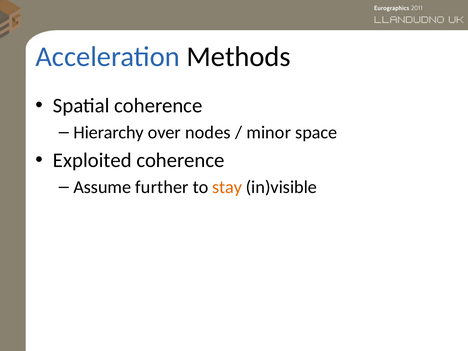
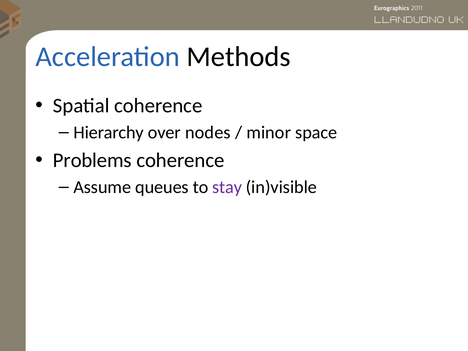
Exploited: Exploited -> Problems
further: further -> queues
stay colour: orange -> purple
